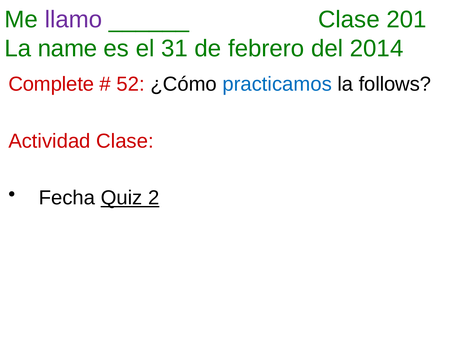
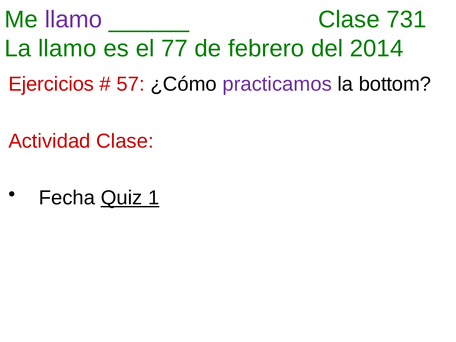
201: 201 -> 731
La name: name -> llamo
31: 31 -> 77
Complete: Complete -> Ejercicios
52: 52 -> 57
practicamos colour: blue -> purple
follows: follows -> bottom
2: 2 -> 1
